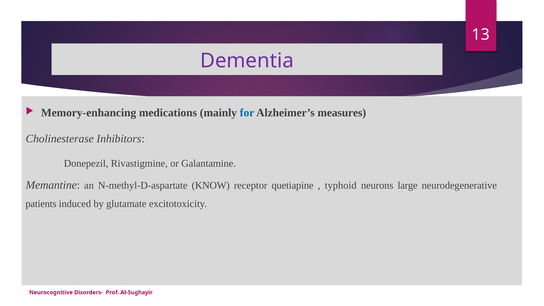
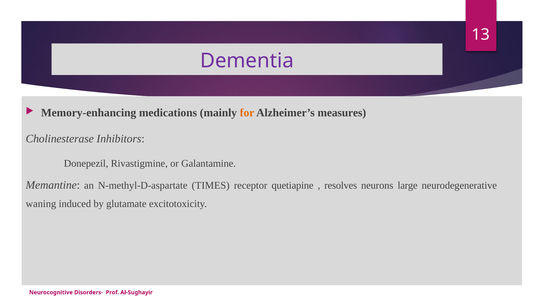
for colour: blue -> orange
KNOW: KNOW -> TIMES
typhoid: typhoid -> resolves
patients: patients -> waning
